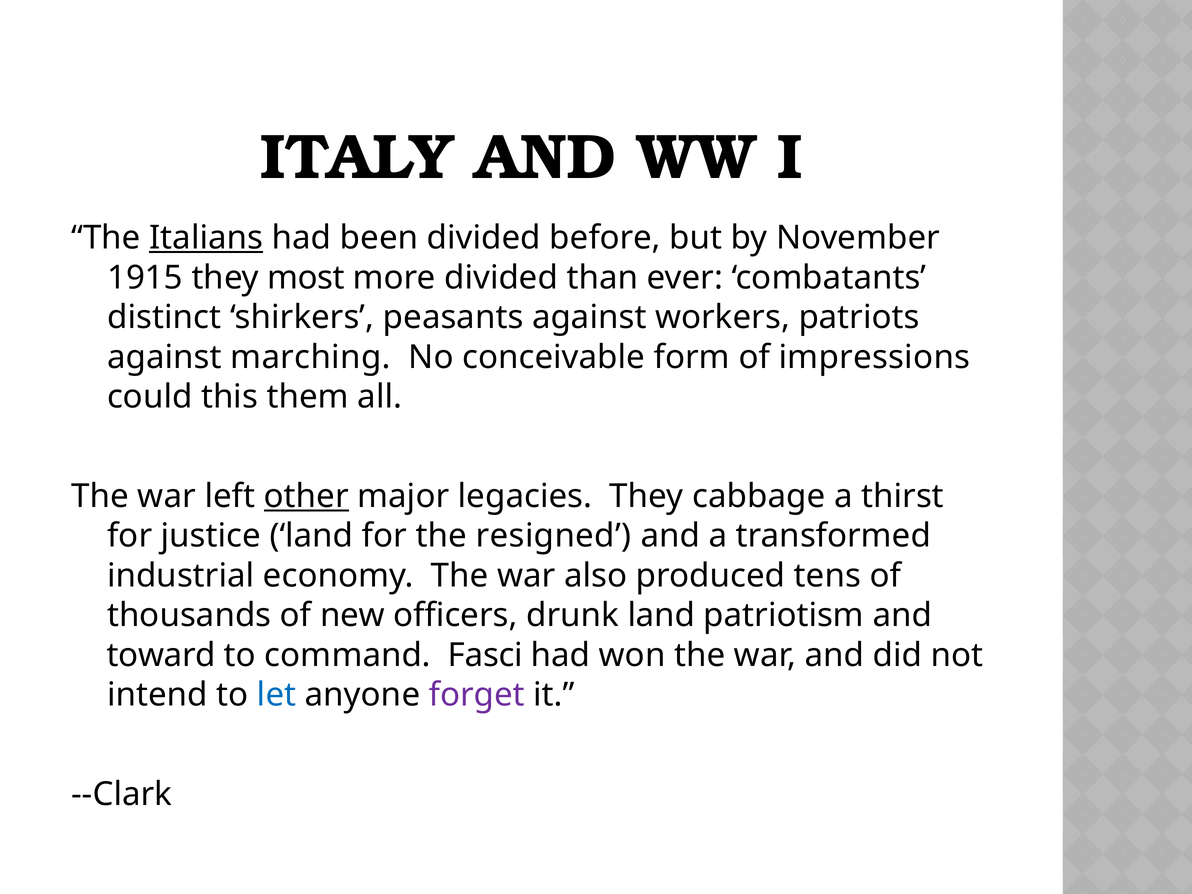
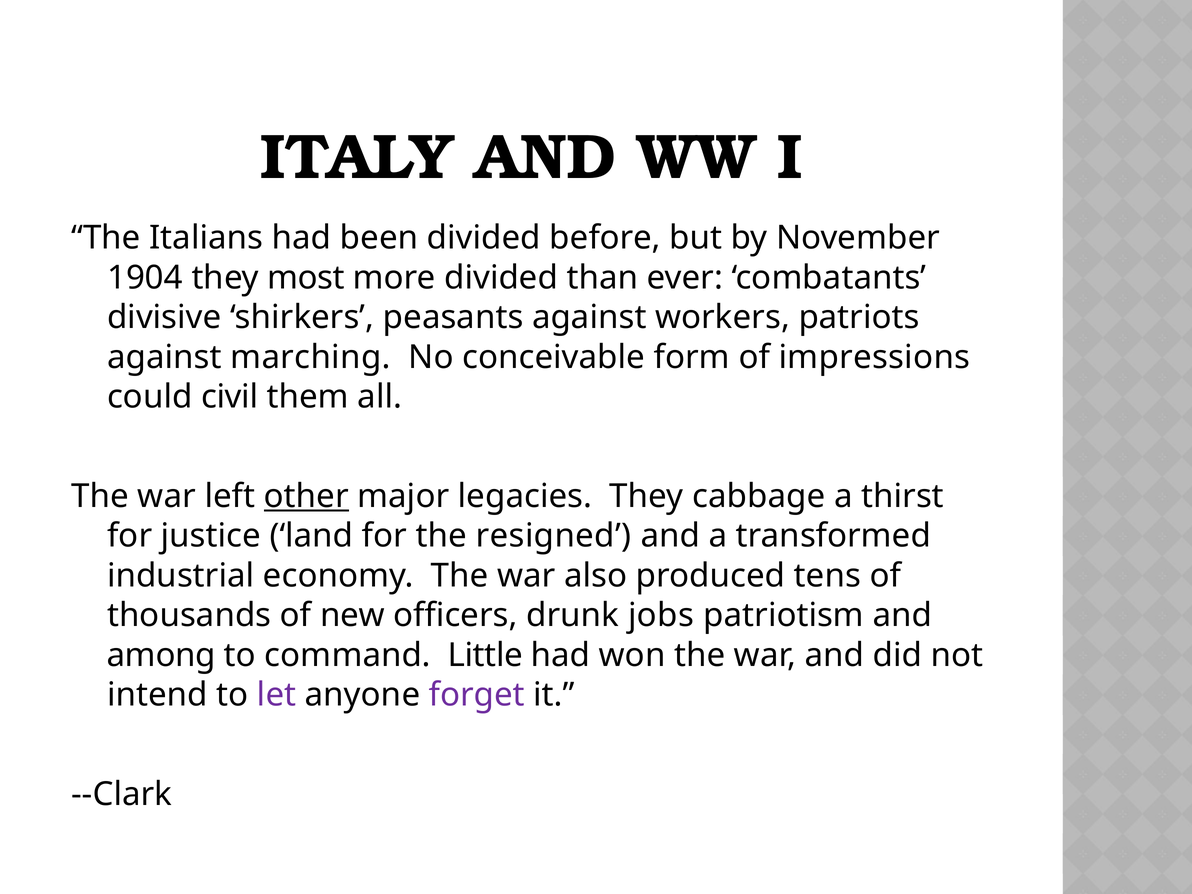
Italians underline: present -> none
1915: 1915 -> 1904
distinct: distinct -> divisive
this: this -> civil
drunk land: land -> jobs
toward: toward -> among
Fasci: Fasci -> Little
let colour: blue -> purple
